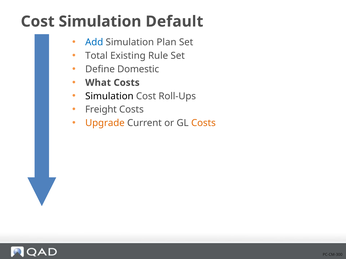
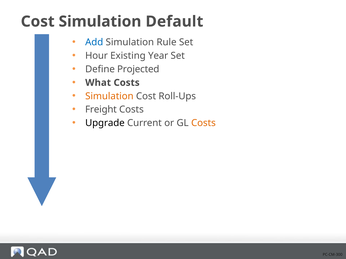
Plan: Plan -> Rule
Total: Total -> Hour
Rule: Rule -> Year
Domestic: Domestic -> Projected
Simulation at (109, 96) colour: black -> orange
Upgrade colour: orange -> black
